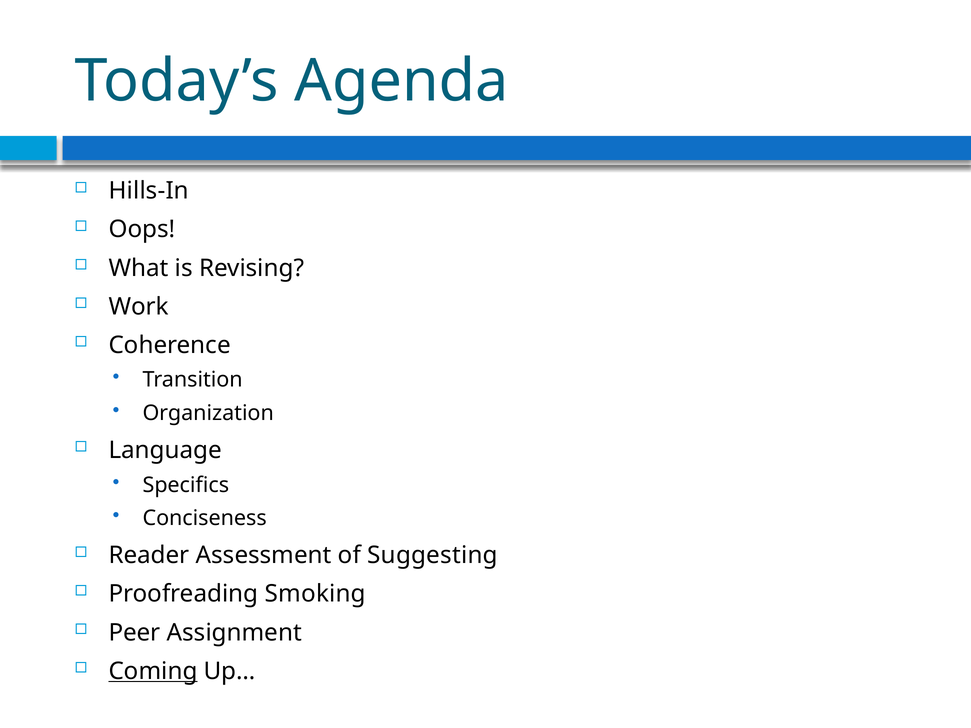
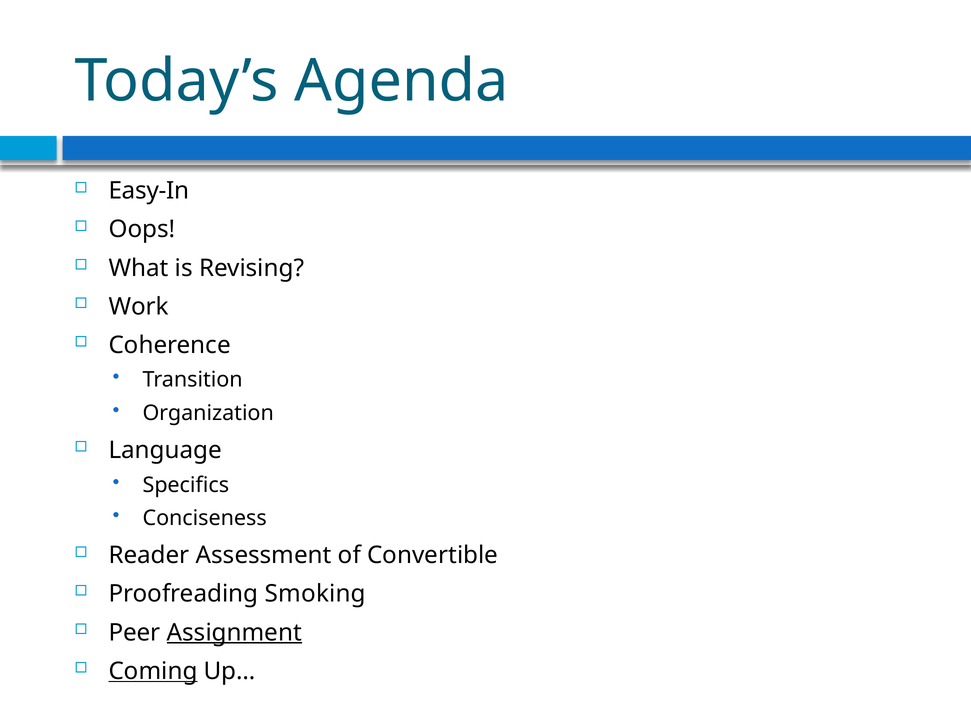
Hills-In: Hills-In -> Easy-In
Suggesting: Suggesting -> Convertible
Assignment underline: none -> present
